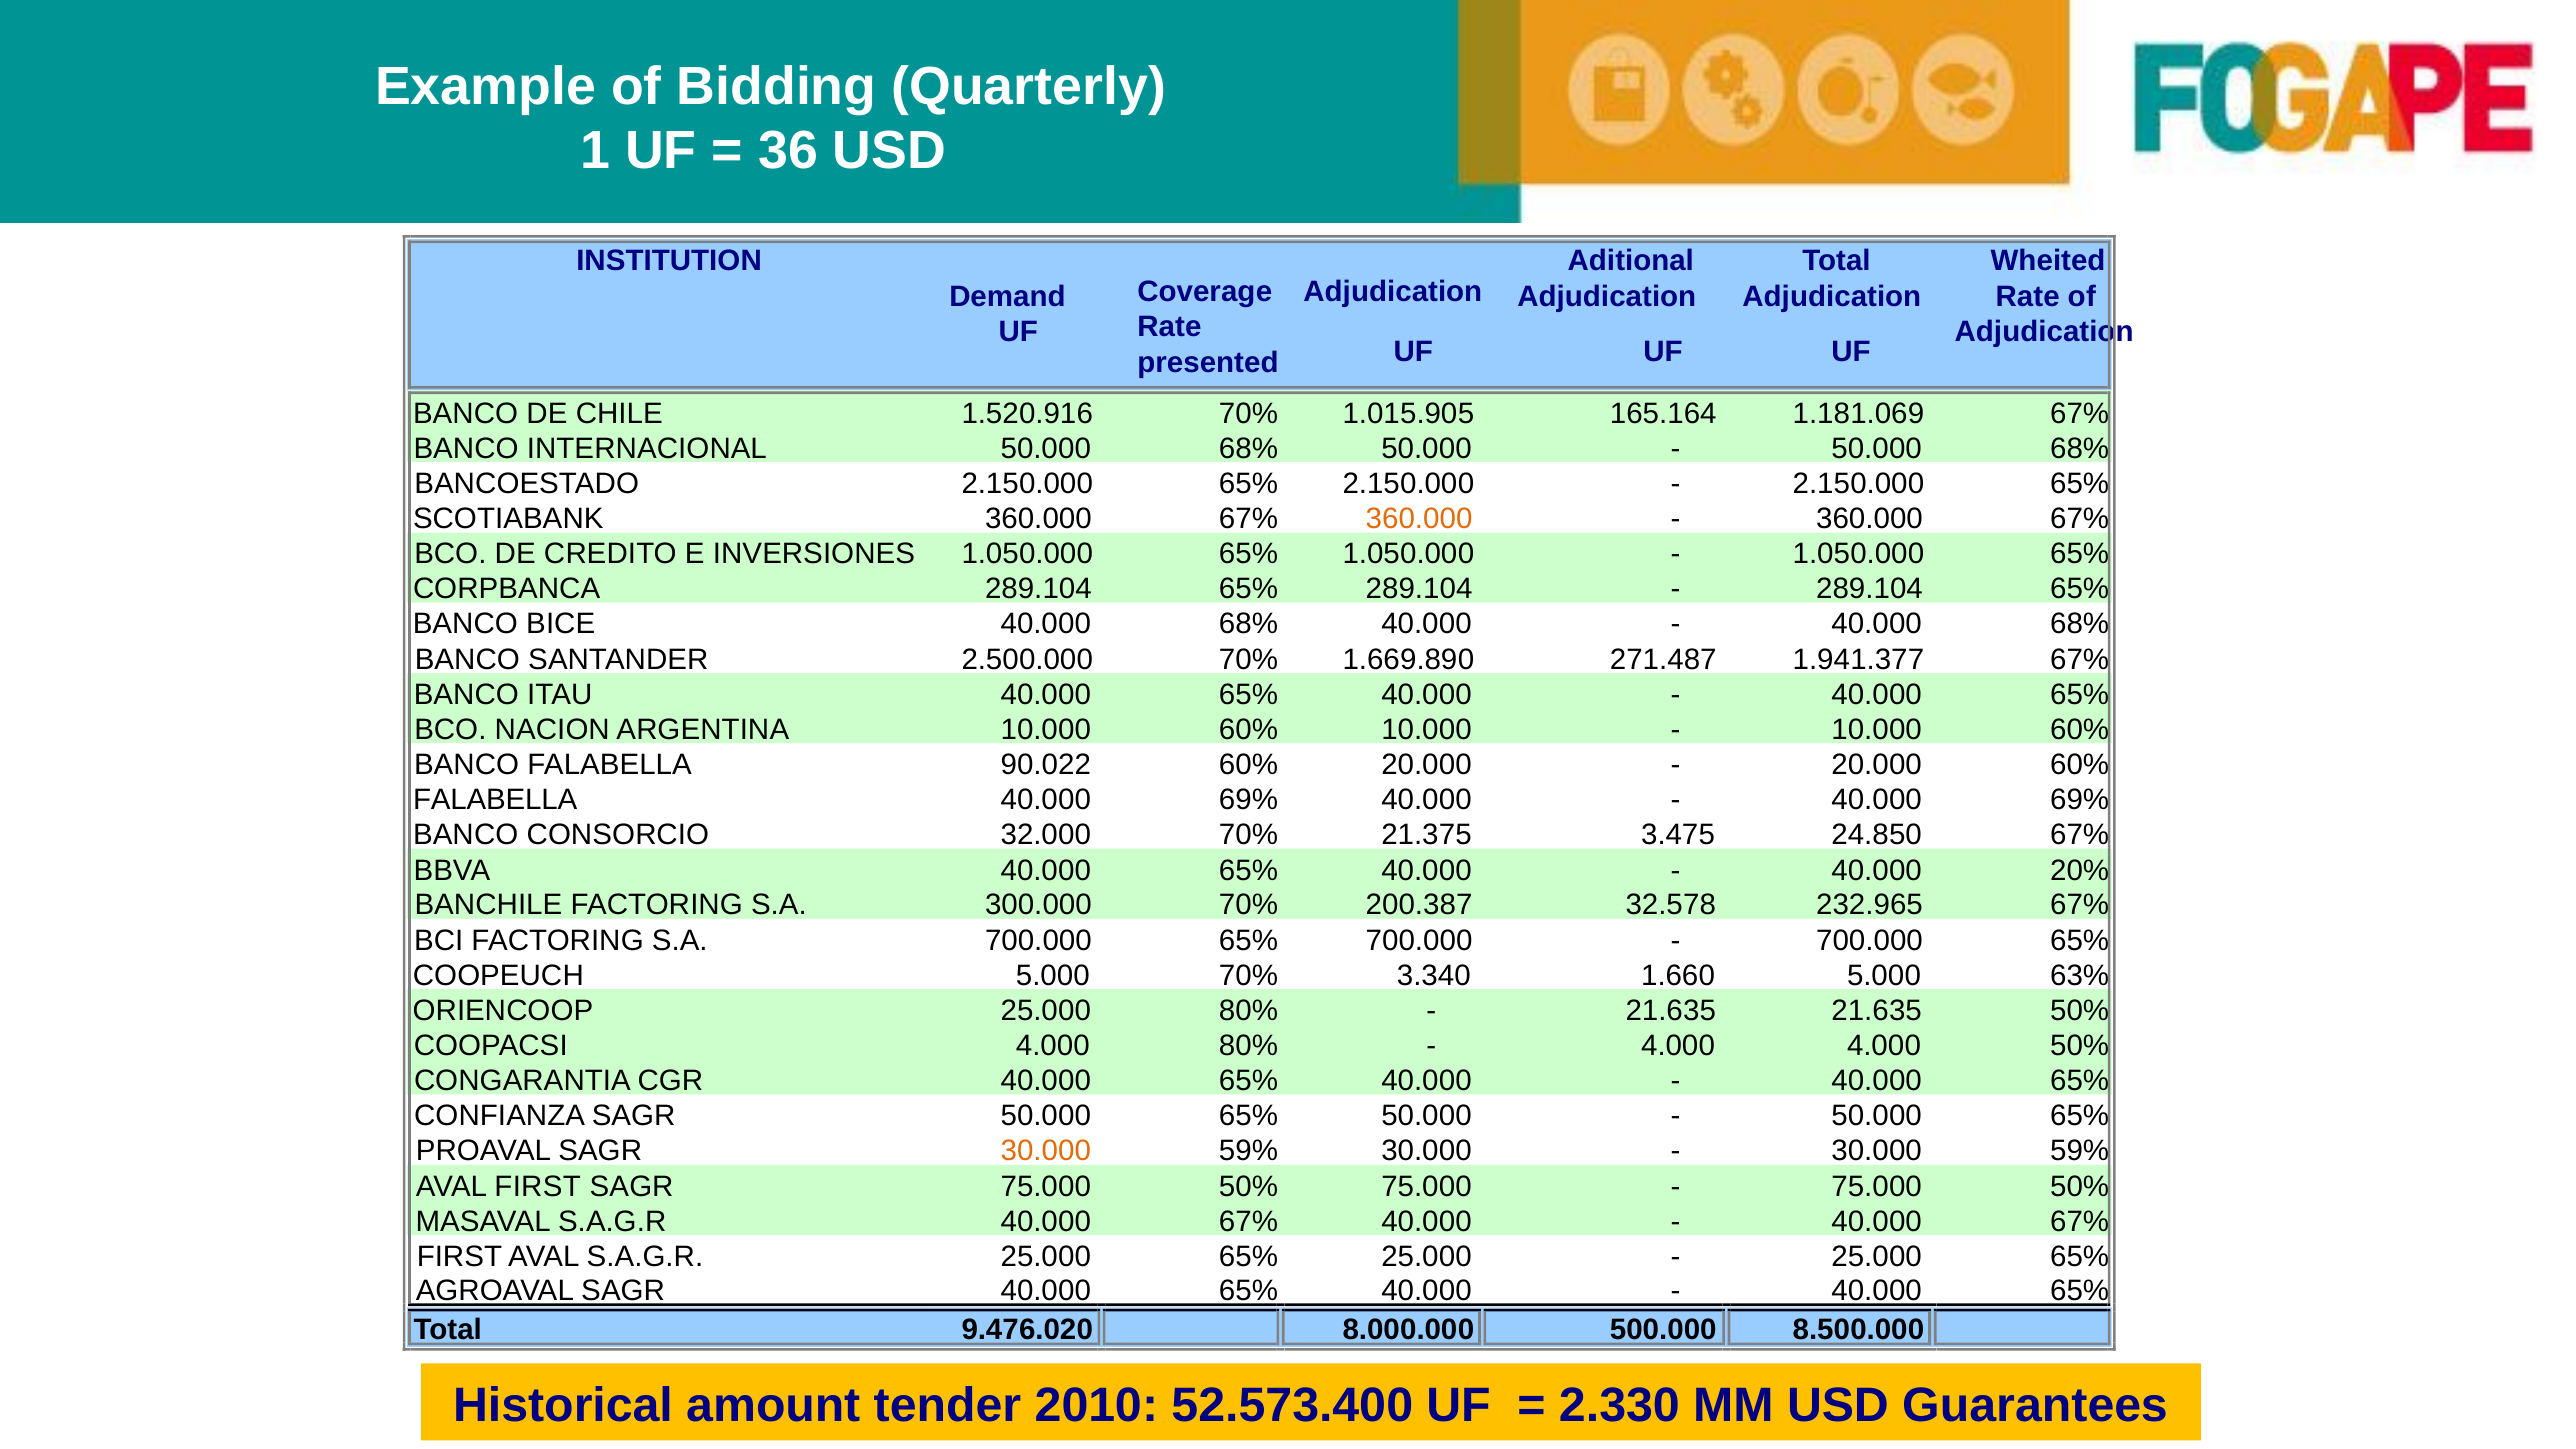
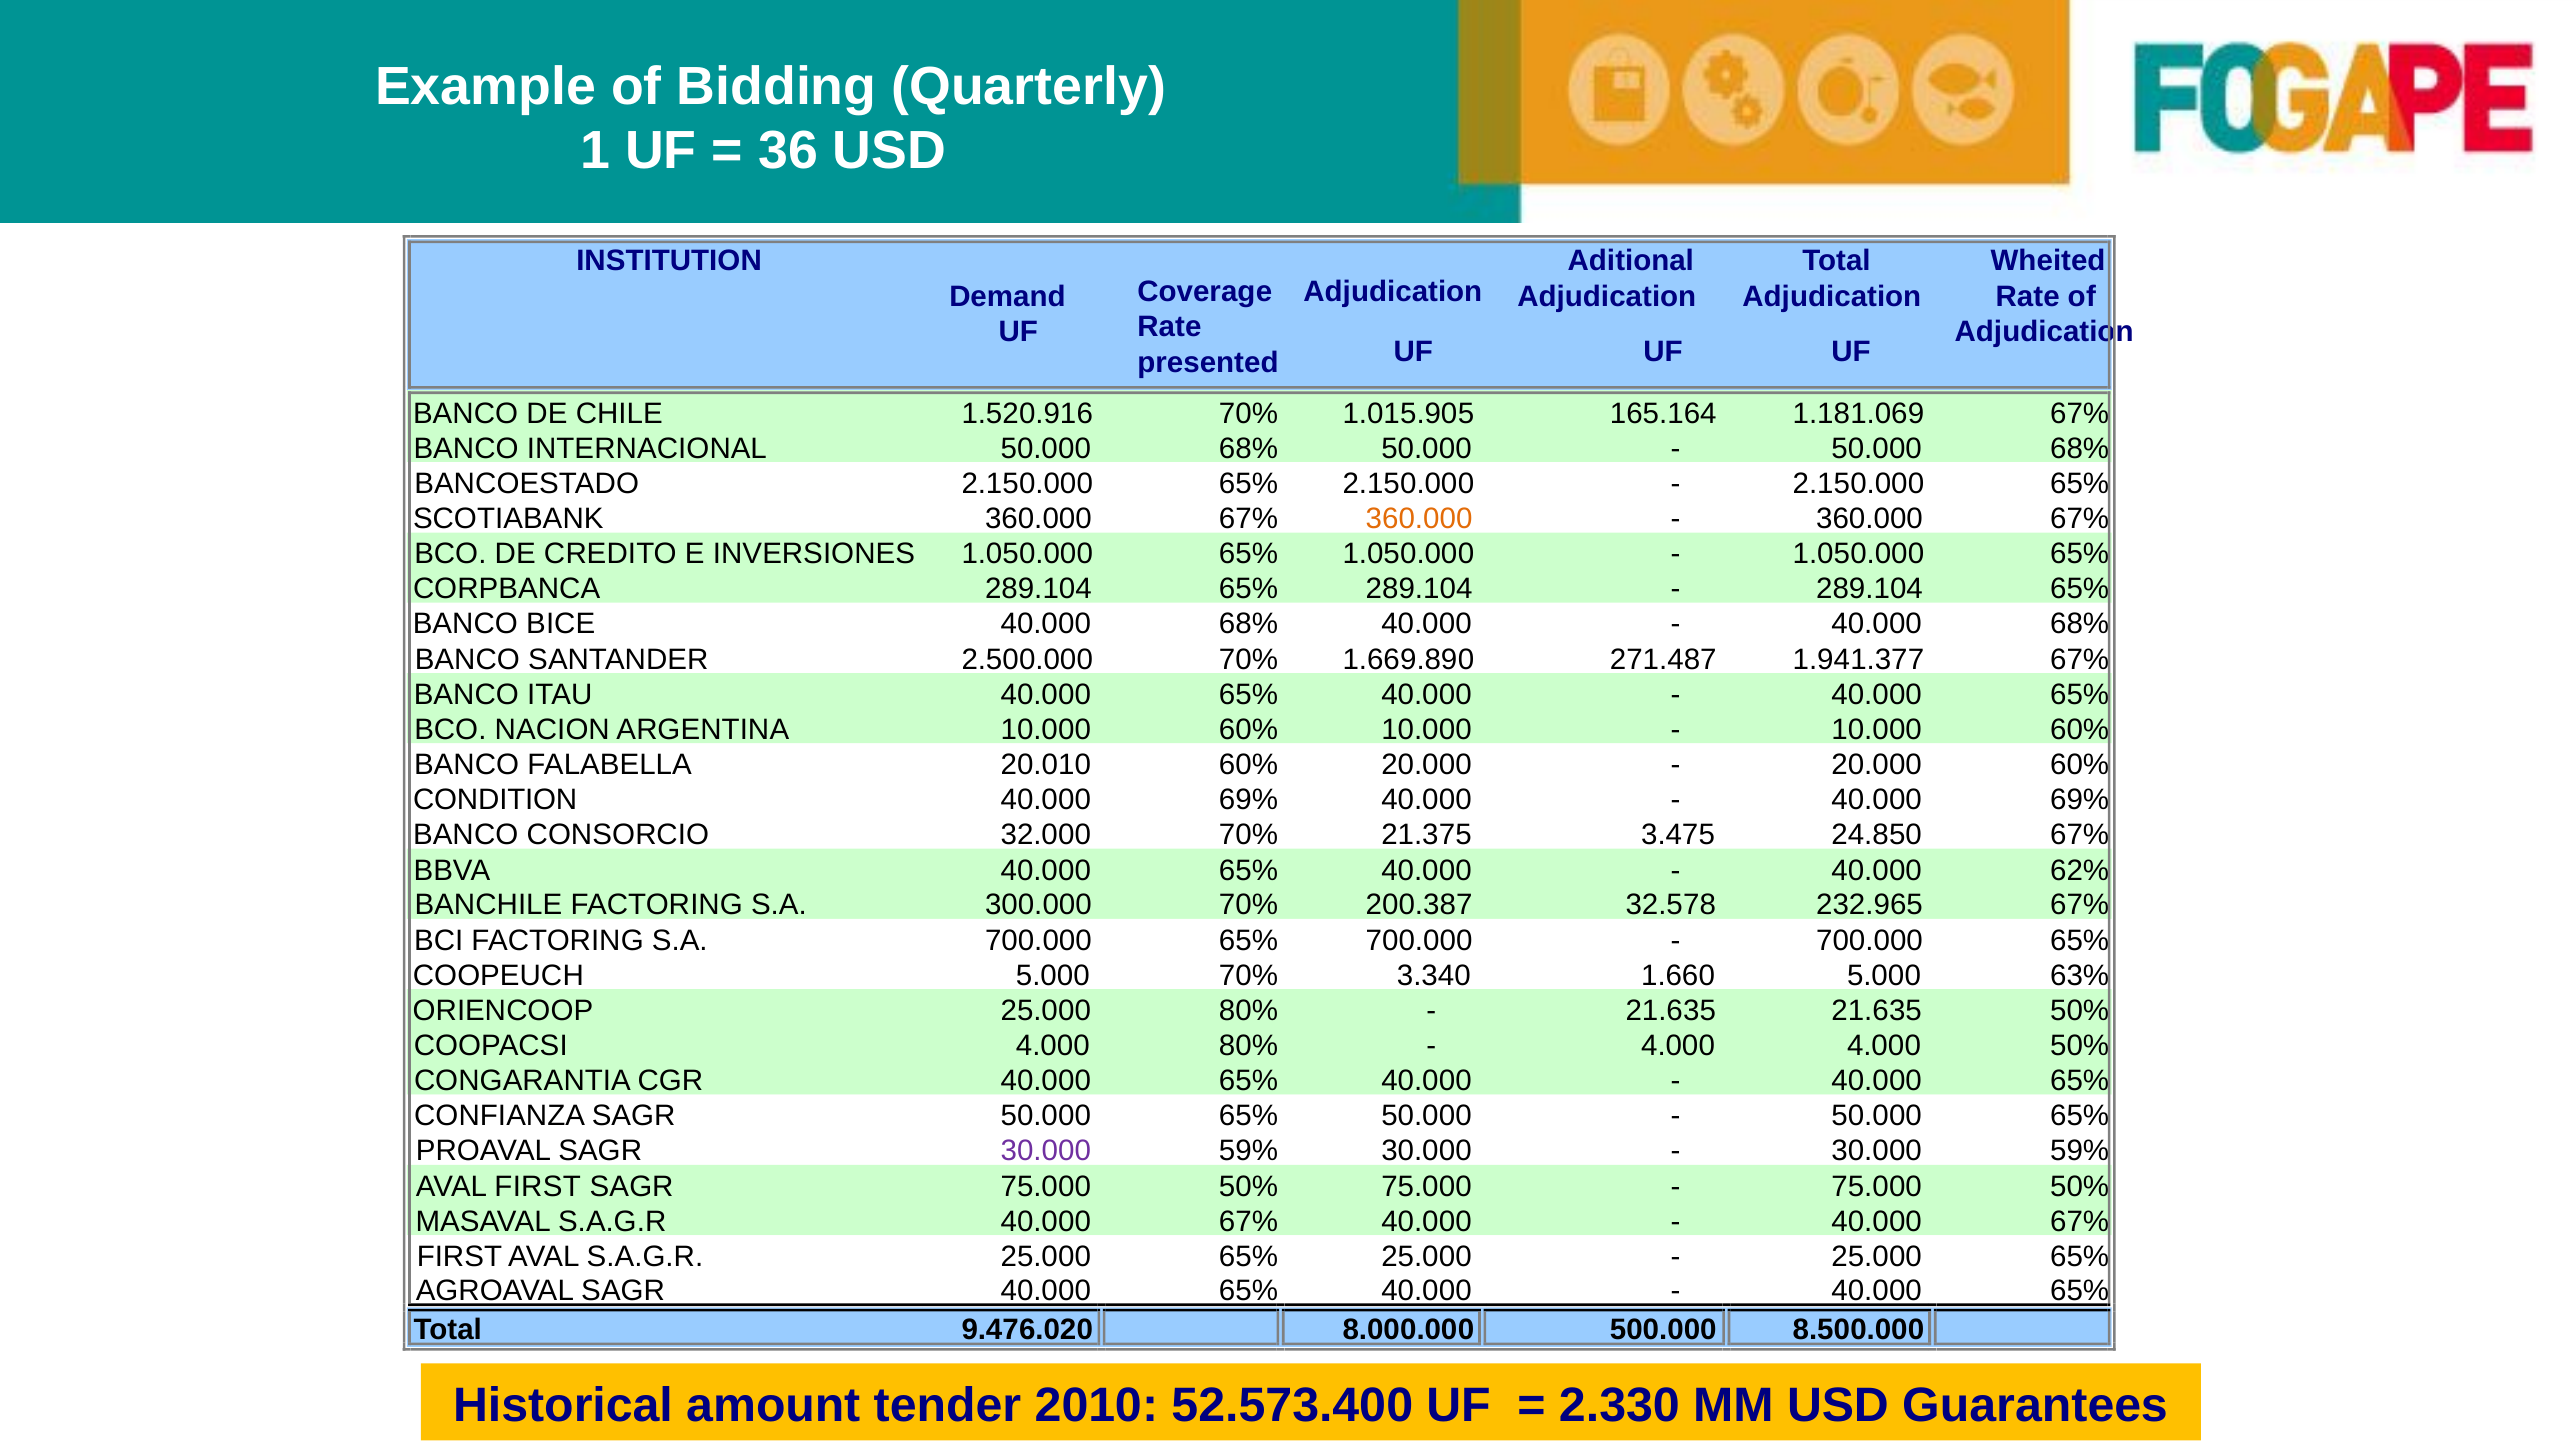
90.022: 90.022 -> 20.010
FALABELLA at (495, 800): FALABELLA -> CONDITION
20%: 20% -> 62%
30.000 at (1046, 1151) colour: orange -> purple
